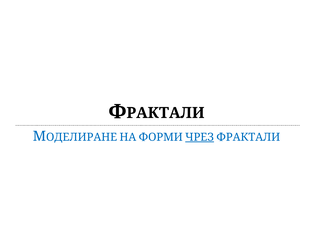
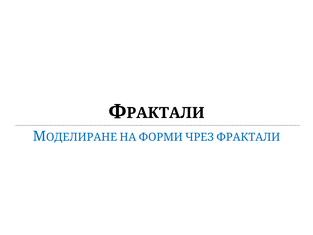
ЧРЕЗ underline: present -> none
